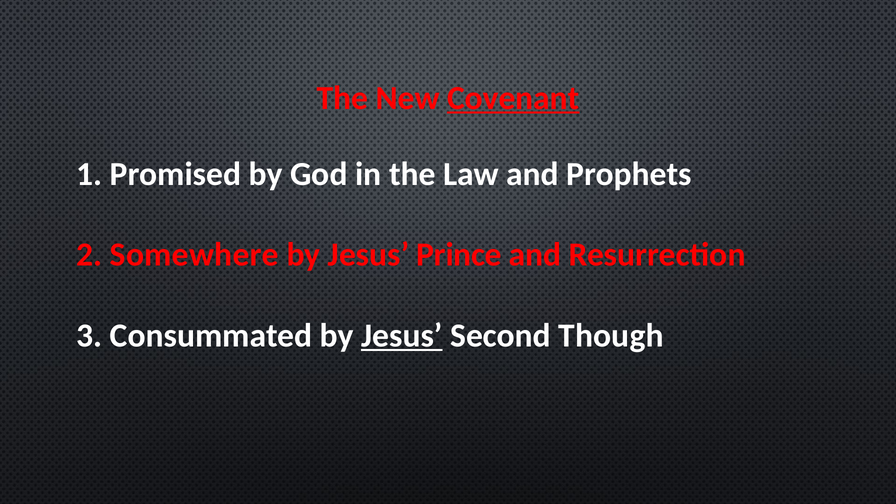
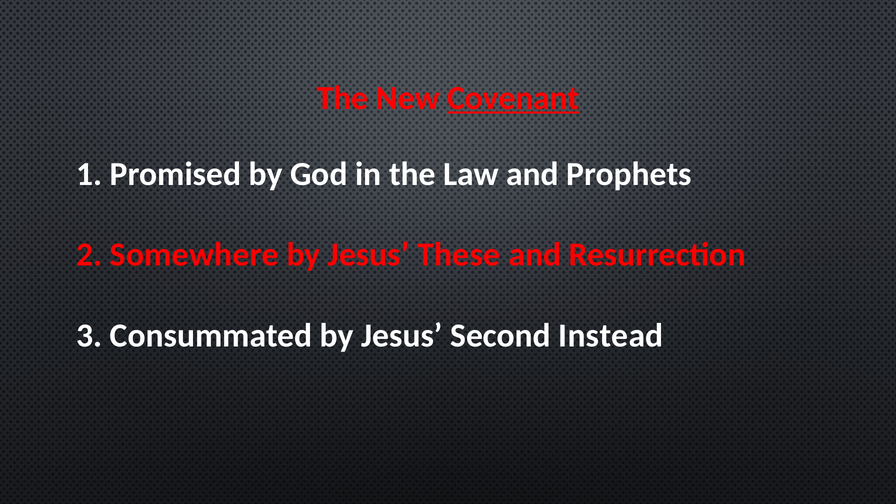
Prince: Prince -> These
Jesus at (402, 335) underline: present -> none
Though: Though -> Instead
